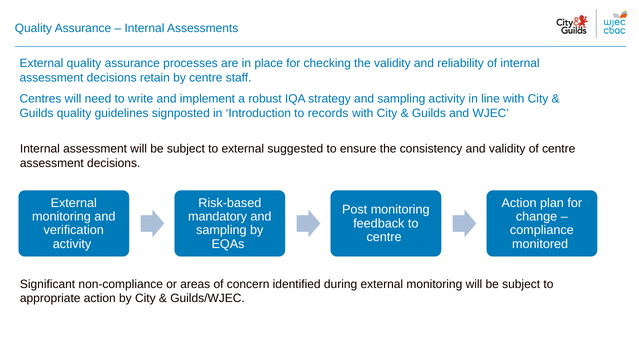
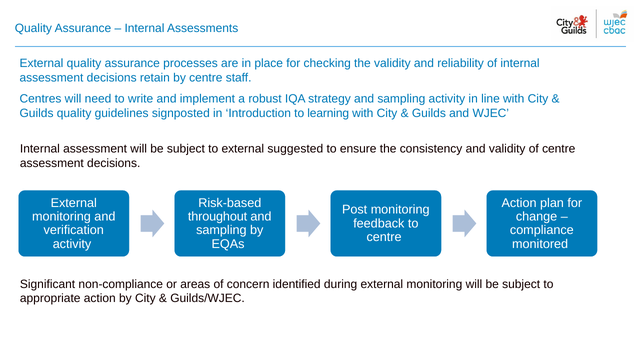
records: records -> learning
mandatory: mandatory -> throughout
